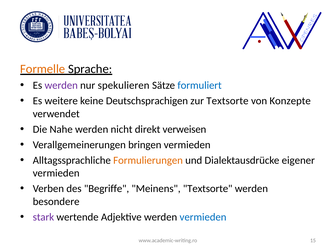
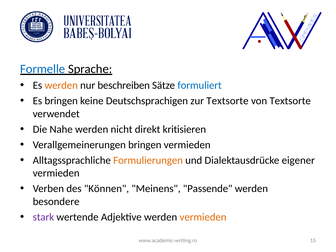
Formelle colour: orange -> blue
werden at (61, 85) colour: purple -> orange
spekulieren: spekulieren -> beschreiben
Es weitere: weitere -> bringen
von Konzepte: Konzepte -> Textsorte
verweisen: verweisen -> kritisieren
Begriffe: Begriffe -> Können
Meinens Textsorte: Textsorte -> Passende
vermieden at (203, 217) colour: blue -> orange
